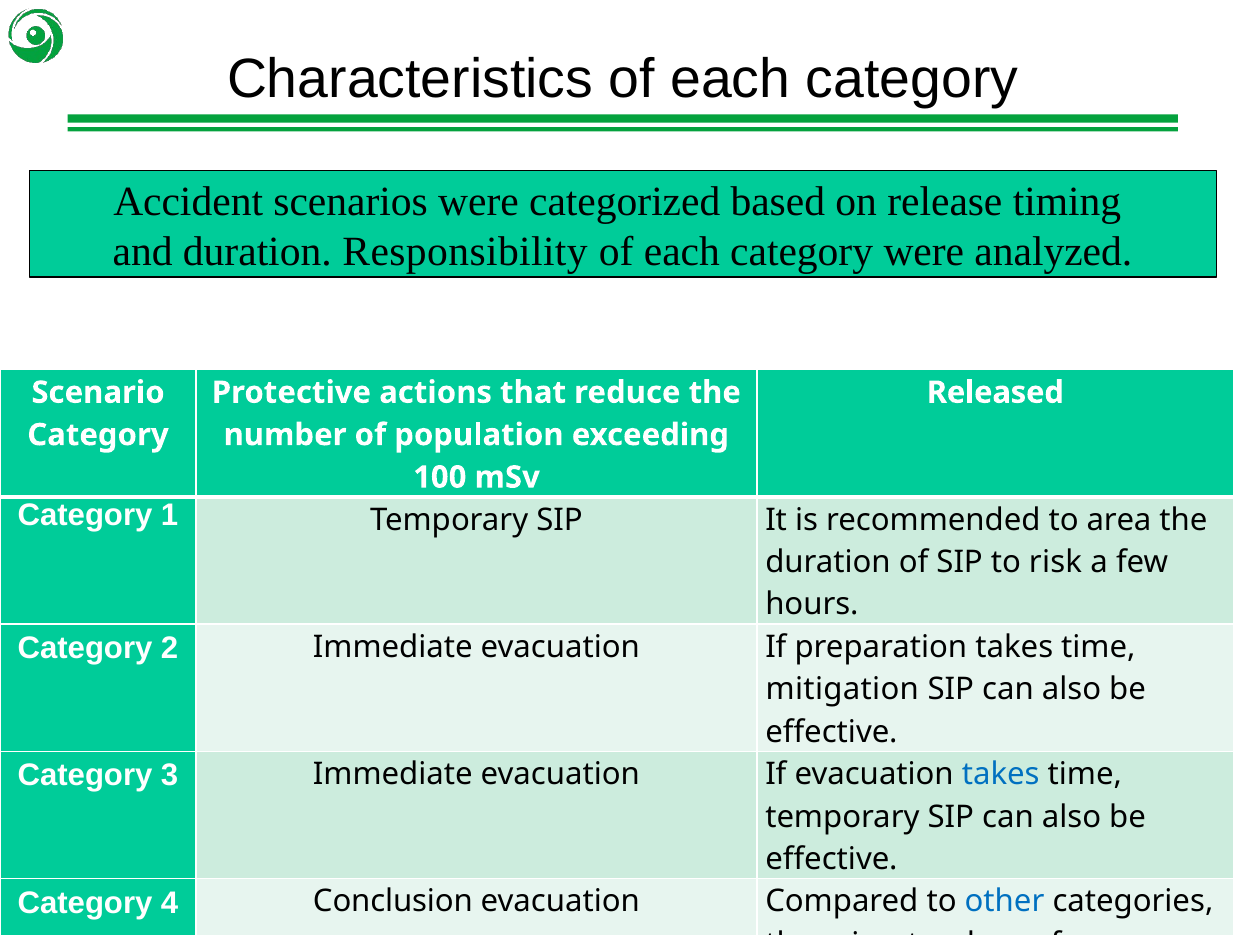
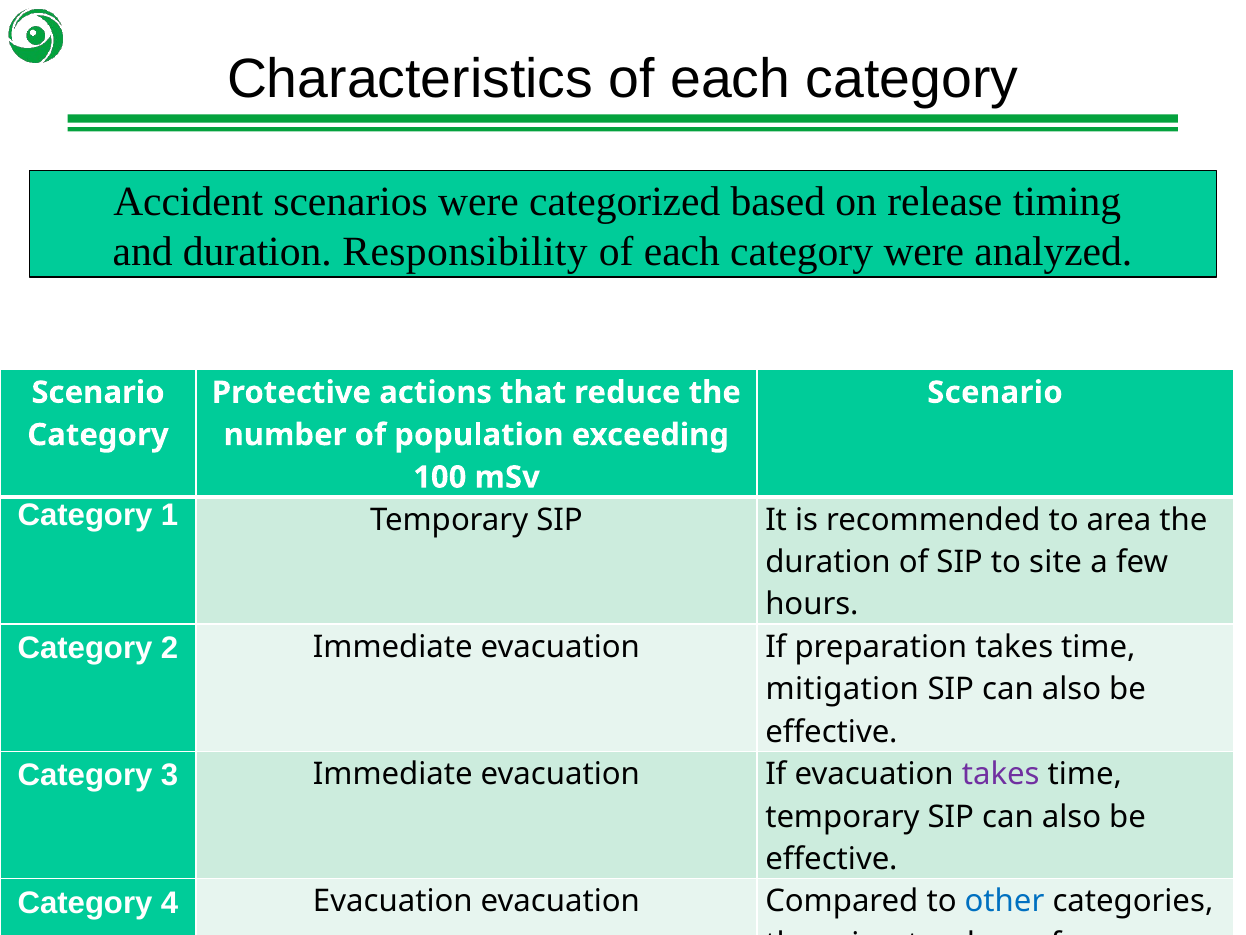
Released at (995, 392): Released -> Scenario
risk: risk -> site
takes at (1001, 774) colour: blue -> purple
4 Conclusion: Conclusion -> Evacuation
